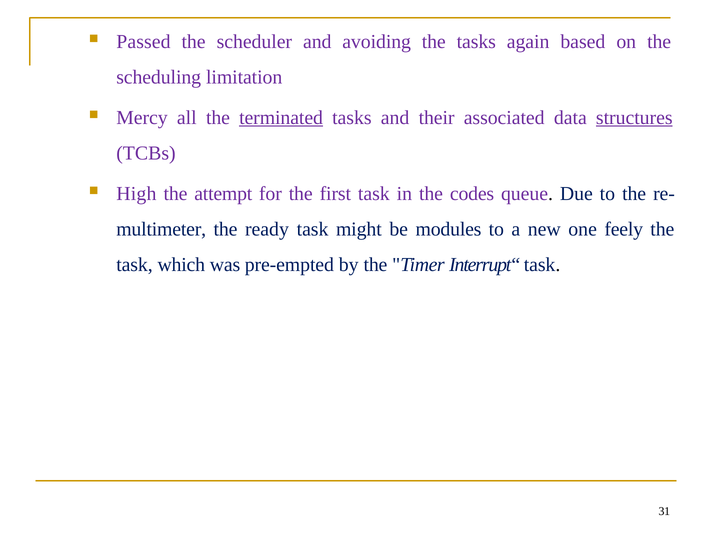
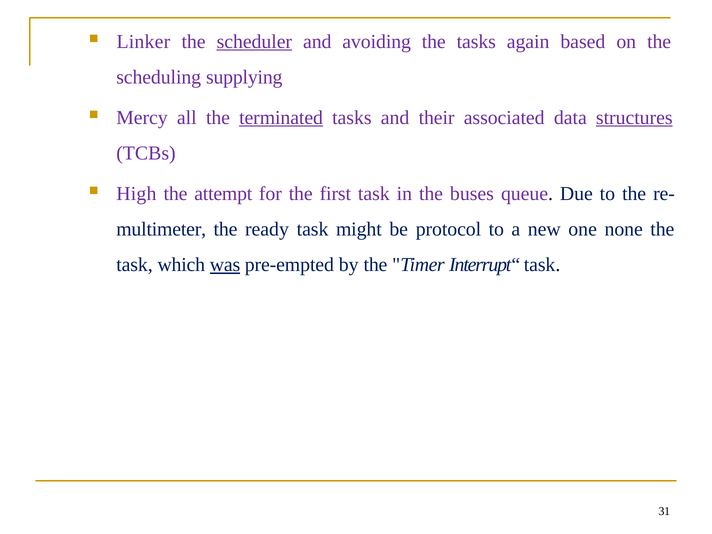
Passed: Passed -> Linker
scheduler underline: none -> present
limitation: limitation -> supplying
codes: codes -> buses
modules: modules -> protocol
feely: feely -> none
was underline: none -> present
